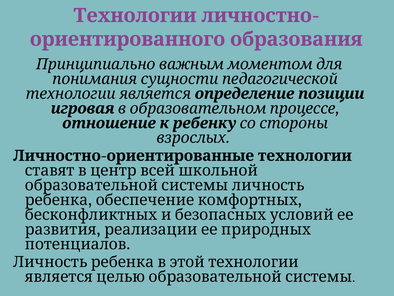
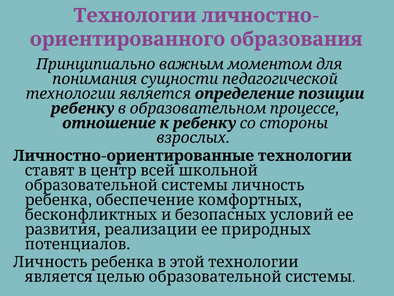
игровая at (83, 108): игровая -> ребенку
